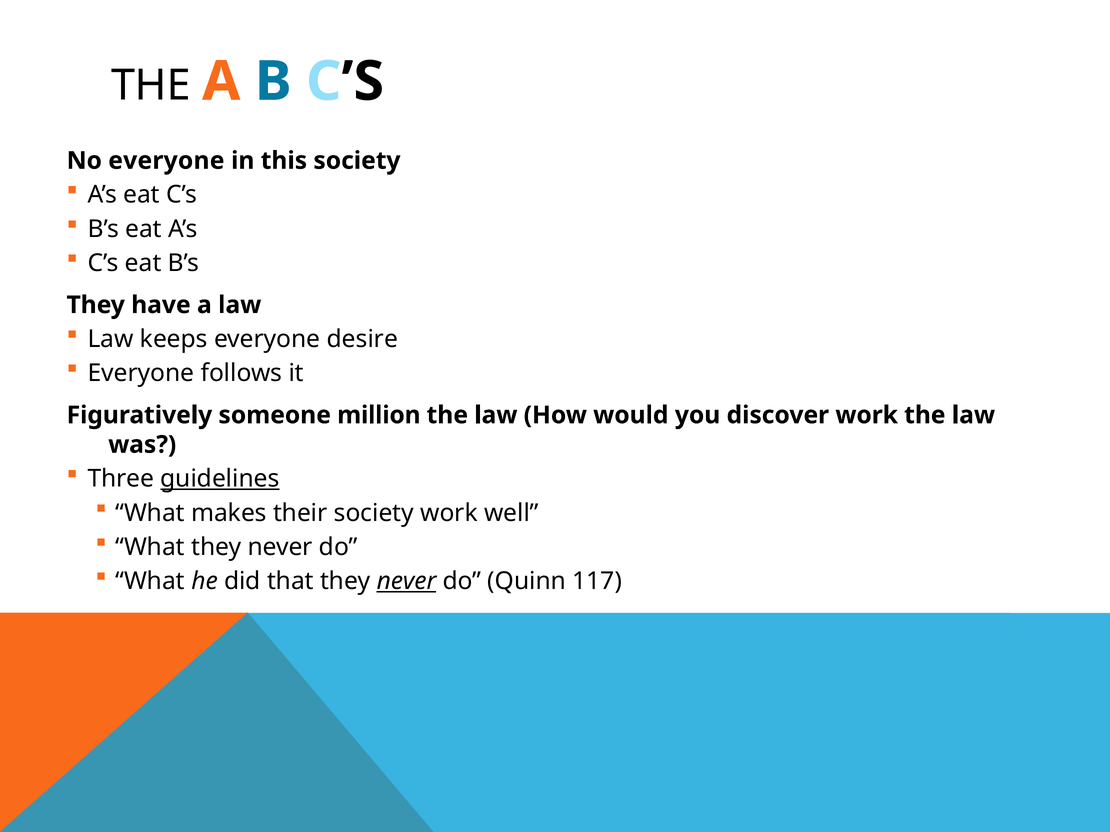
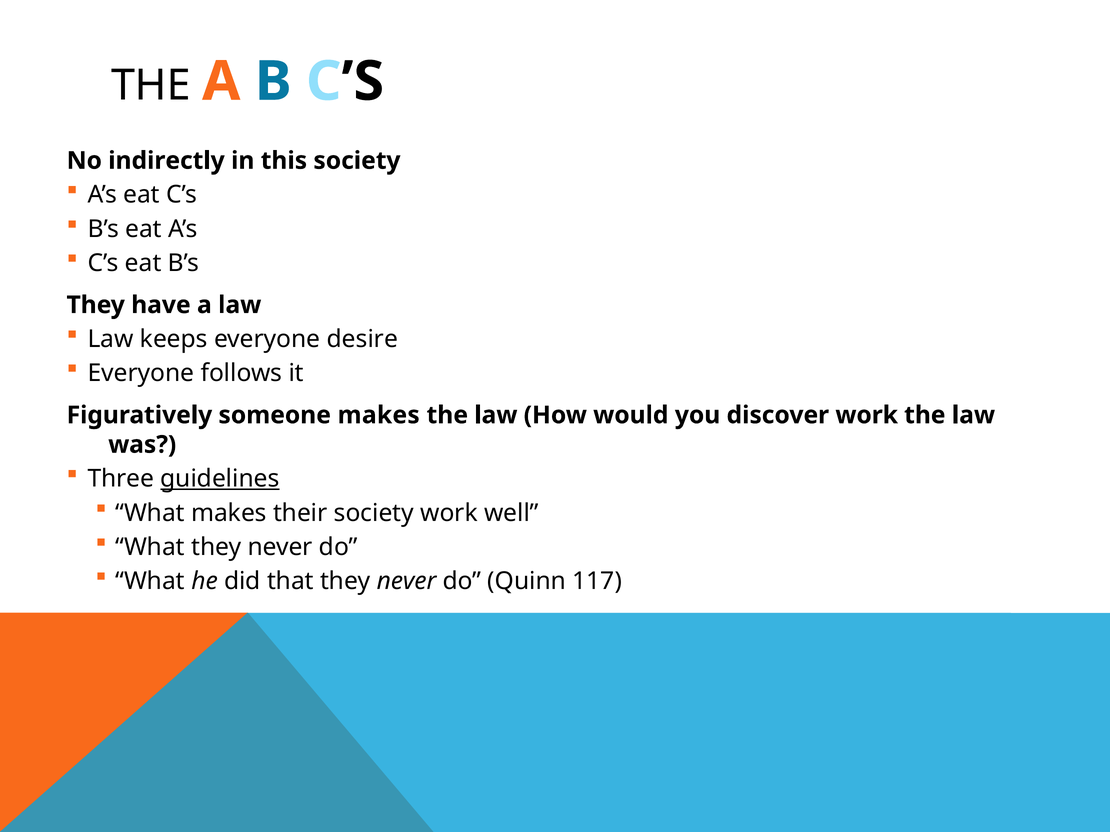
No everyone: everyone -> indirectly
someone million: million -> makes
never at (406, 582) underline: present -> none
